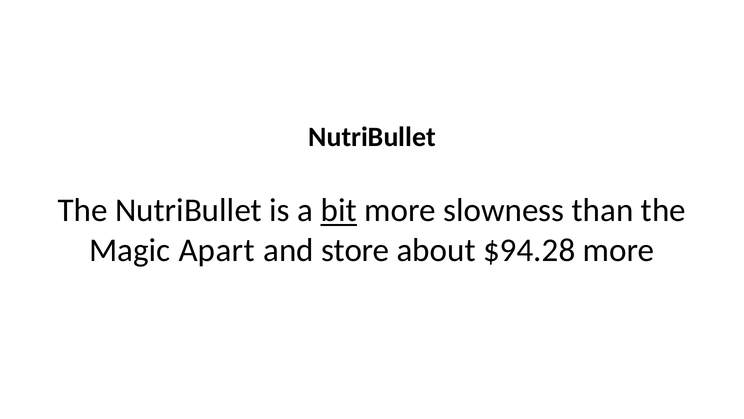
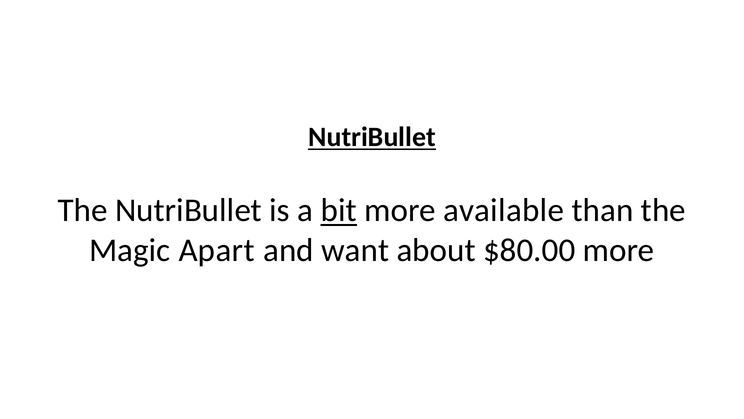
NutriBullet at (372, 137) underline: none -> present
slowness: slowness -> available
store: store -> want
$94.28: $94.28 -> $80.00
